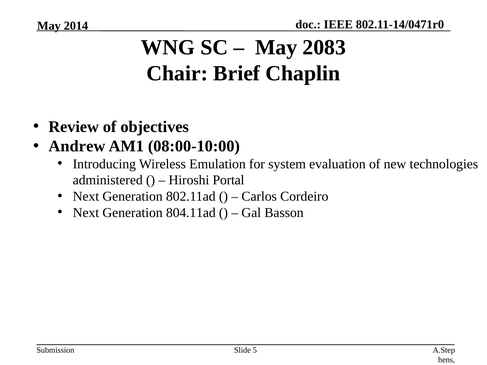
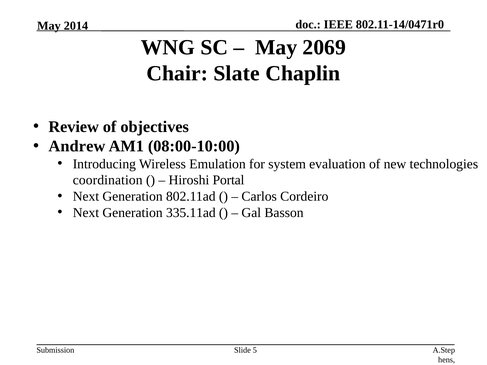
2083: 2083 -> 2069
Brief: Brief -> Slate
administered: administered -> coordination
804.11ad: 804.11ad -> 335.11ad
